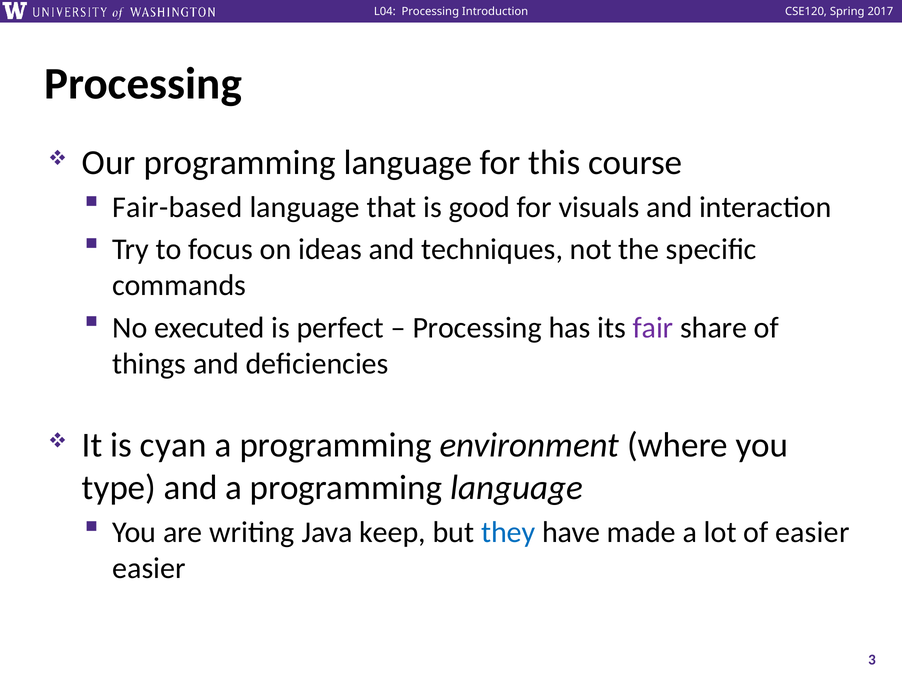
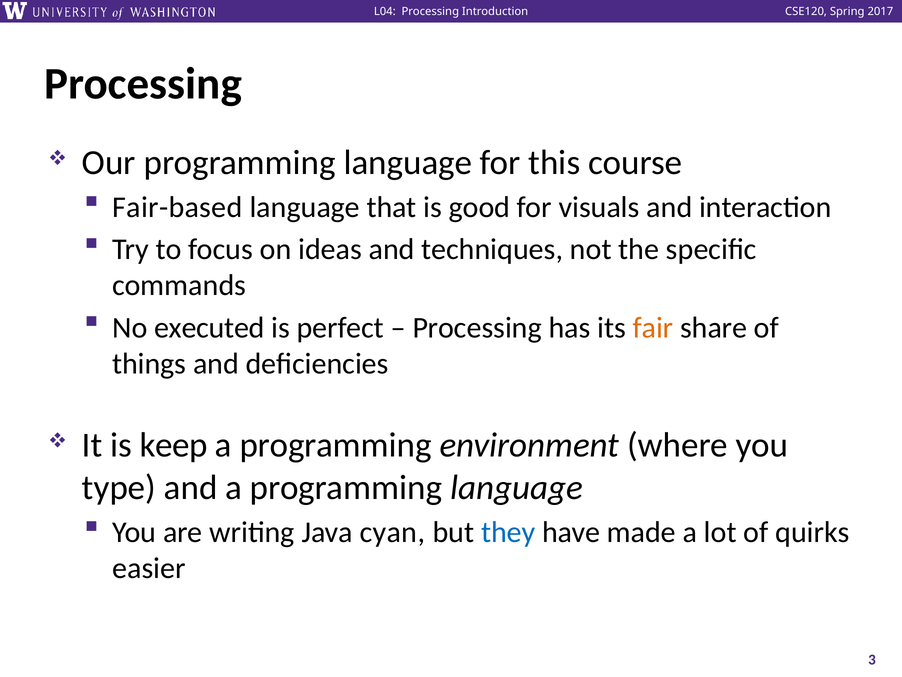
fair colour: purple -> orange
cyan: cyan -> keep
keep: keep -> cyan
of easier: easier -> quirks
